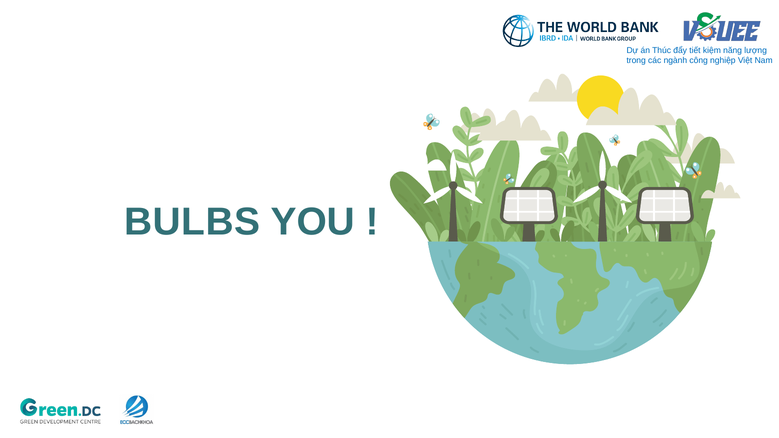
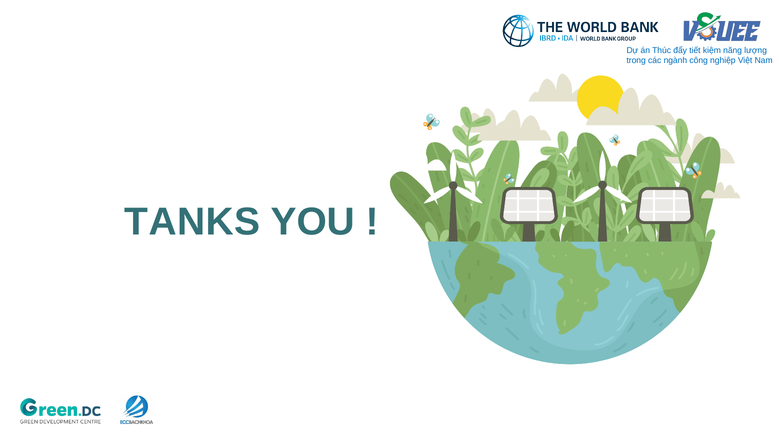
BULBS: BULBS -> TANKS
